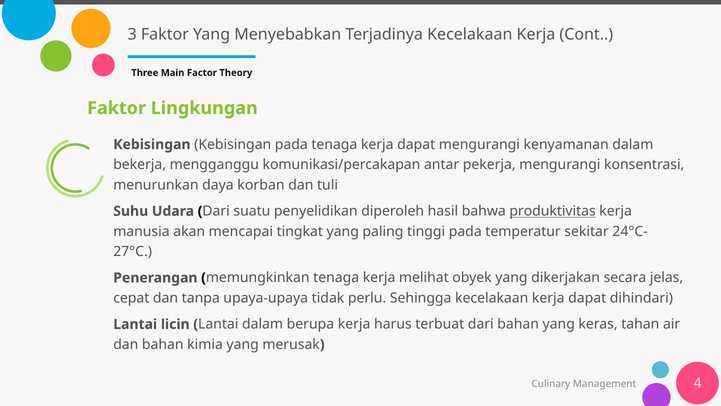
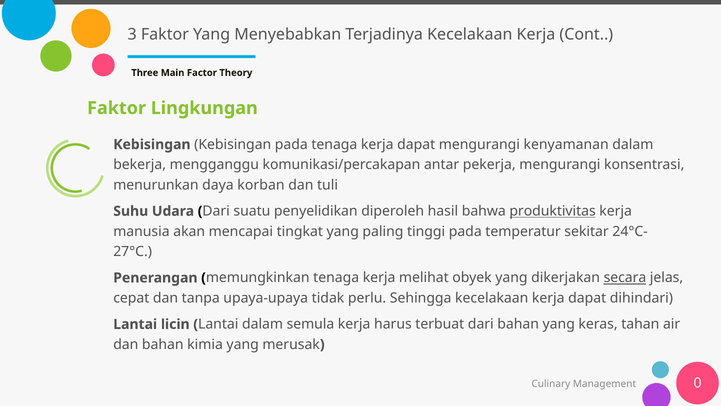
secara underline: none -> present
berupa: berupa -> semula
4: 4 -> 0
